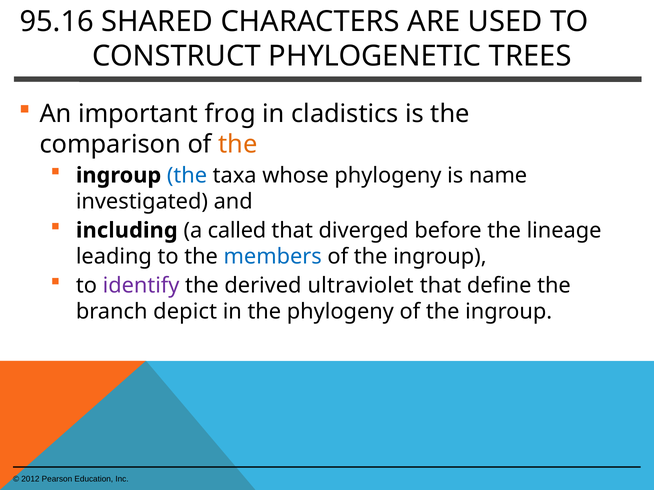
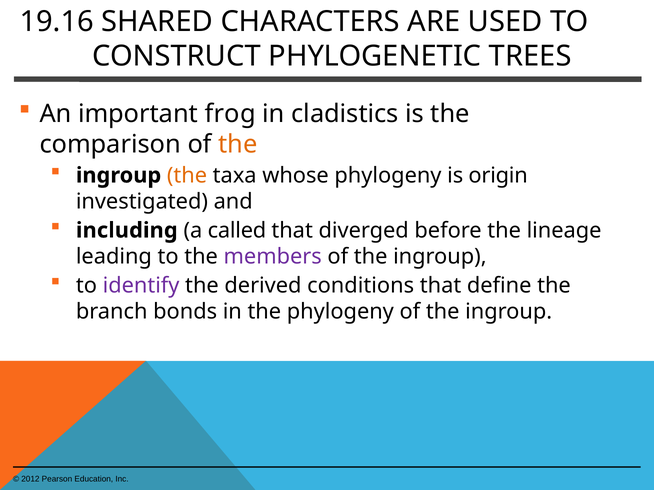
95.16: 95.16 -> 19.16
the at (187, 176) colour: blue -> orange
name: name -> origin
members colour: blue -> purple
ultraviolet: ultraviolet -> conditions
depict: depict -> bonds
